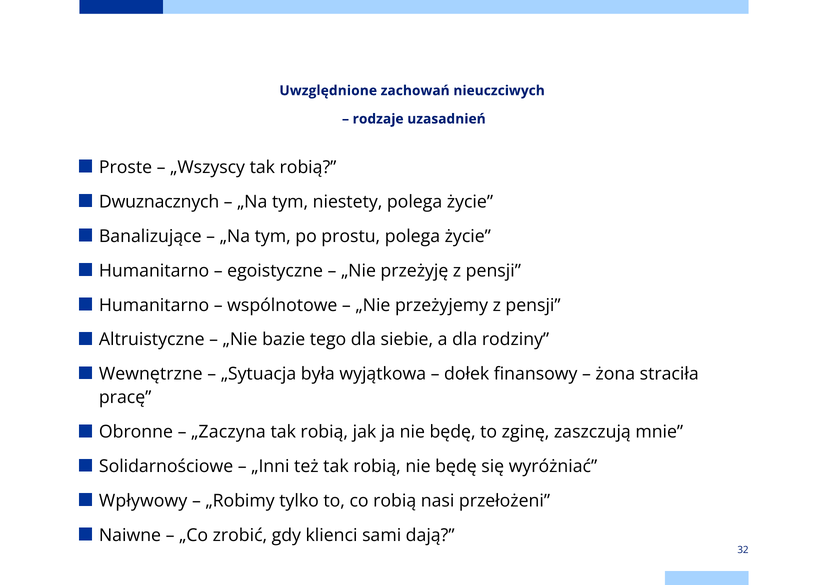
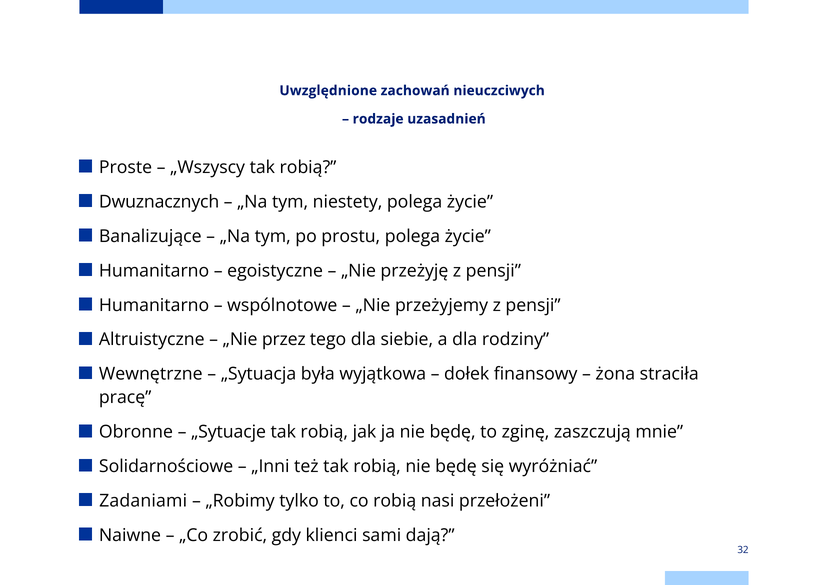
bazie: bazie -> przez
„Zaczyna: „Zaczyna -> „Sytuacje
Wpływowy: Wpływowy -> Zadaniami
